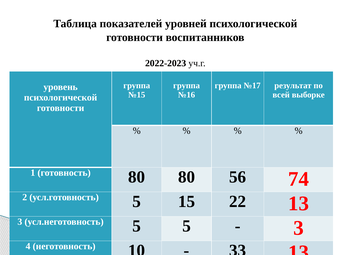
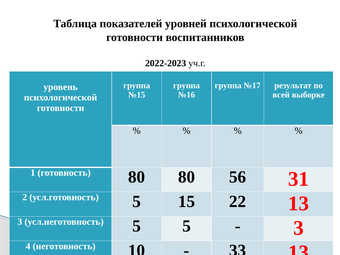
74: 74 -> 31
